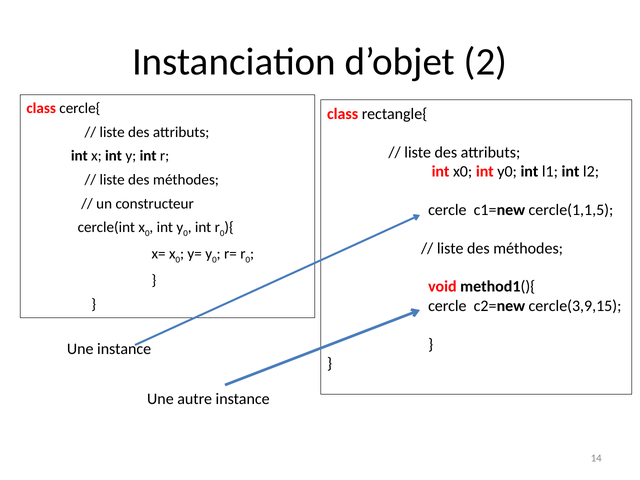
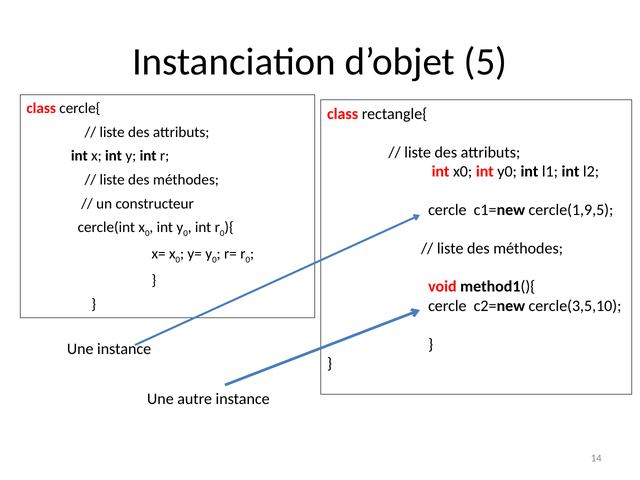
2: 2 -> 5
cercle(1,1,5: cercle(1,1,5 -> cercle(1,9,5
cercle(3,9,15: cercle(3,9,15 -> cercle(3,5,10
